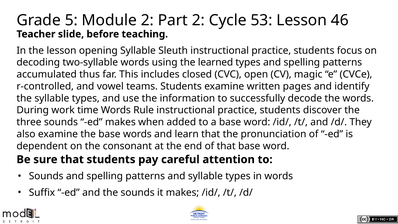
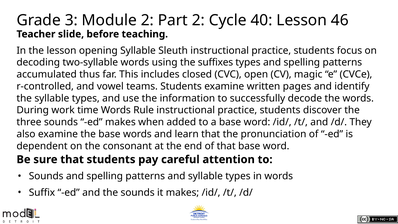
5: 5 -> 3
53: 53 -> 40
learned: learned -> suffixes
